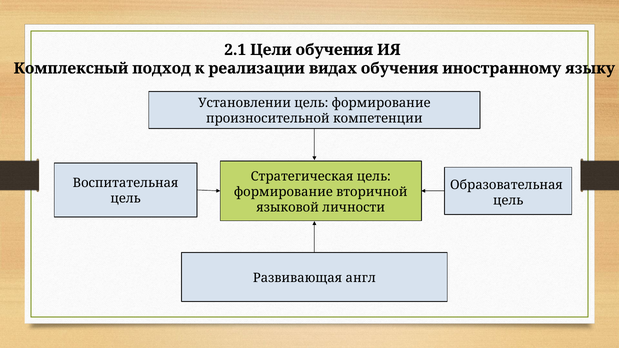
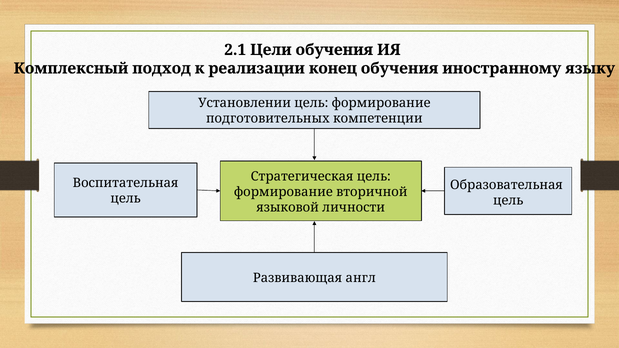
видах: видах -> конец
произносительной: произносительной -> подготовительных
